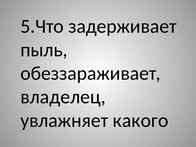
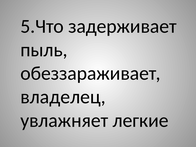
какого: какого -> легкие
